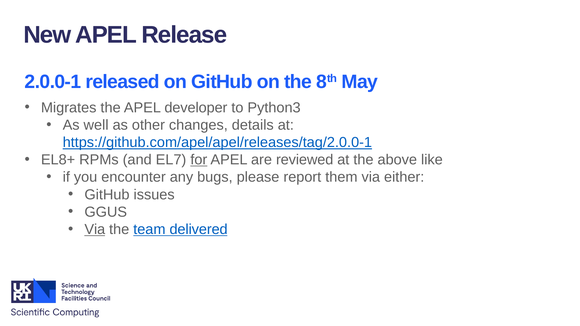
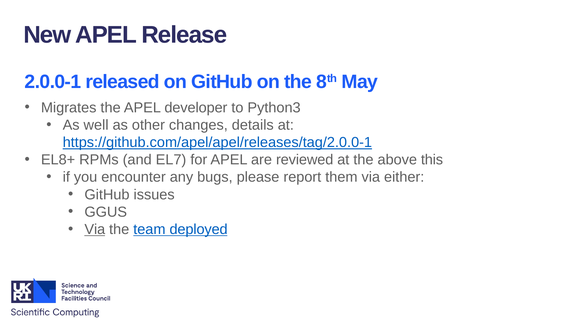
for underline: present -> none
like: like -> this
delivered: delivered -> deployed
